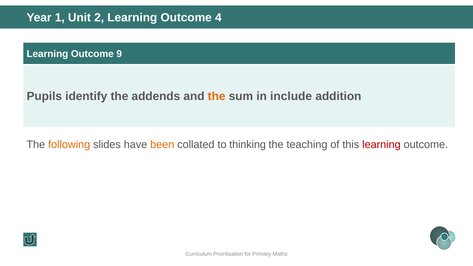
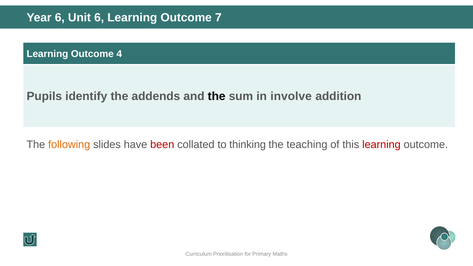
Year 1: 1 -> 6
Unit 2: 2 -> 6
4: 4 -> 7
9: 9 -> 4
the at (217, 96) colour: orange -> black
include: include -> involve
been colour: orange -> red
